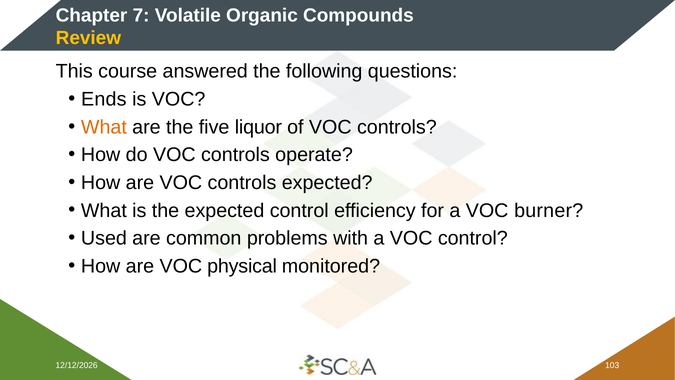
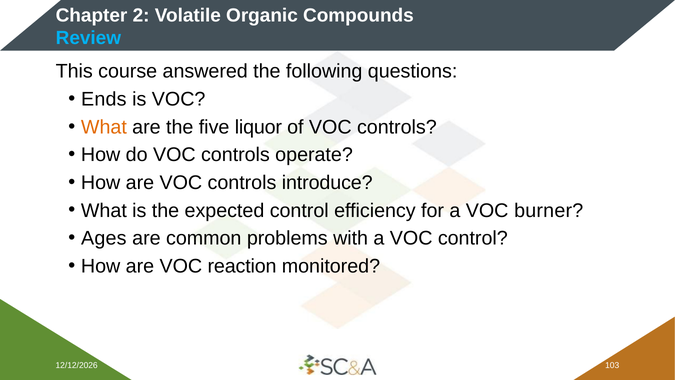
7: 7 -> 2
Review colour: yellow -> light blue
controls expected: expected -> introduce
Used: Used -> Ages
physical: physical -> reaction
